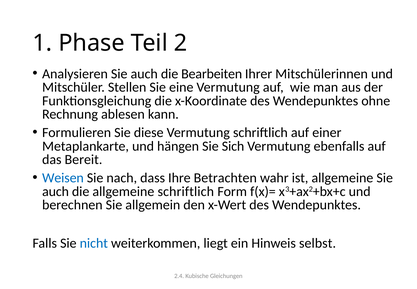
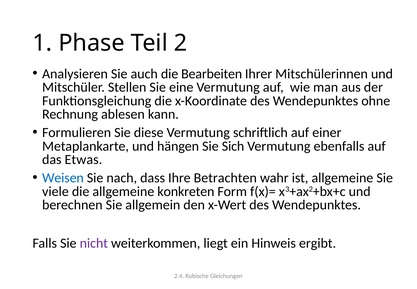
Bereit: Bereit -> Etwas
auch at (56, 191): auch -> viele
allgemeine schriftlich: schriftlich -> konkreten
nicht colour: blue -> purple
selbst: selbst -> ergibt
